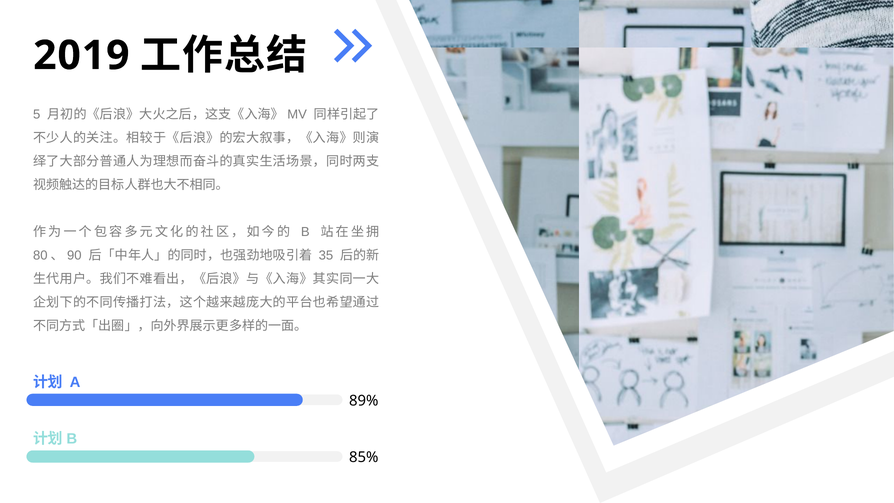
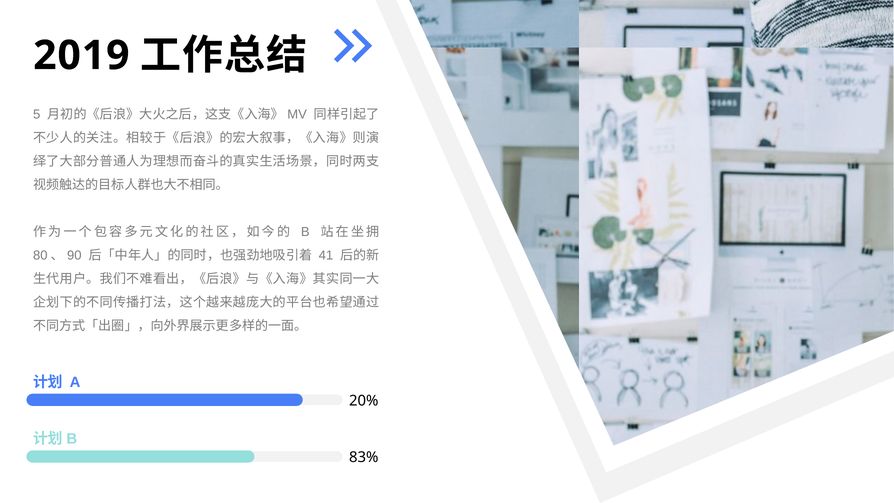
35: 35 -> 41
89%: 89% -> 20%
85%: 85% -> 83%
